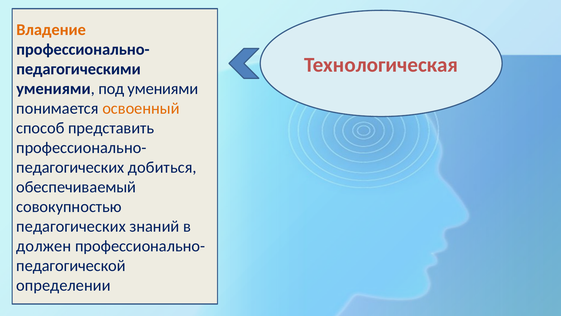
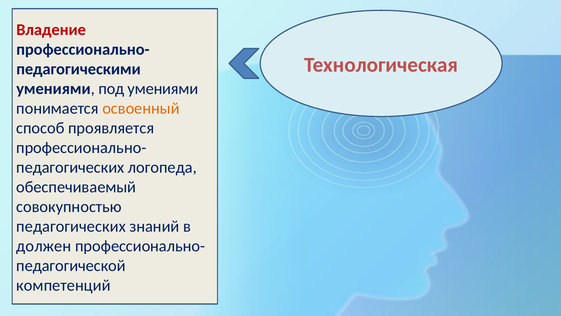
Владение colour: orange -> red
представить: представить -> проявляется
добиться: добиться -> логопеда
определении: определении -> компетенций
